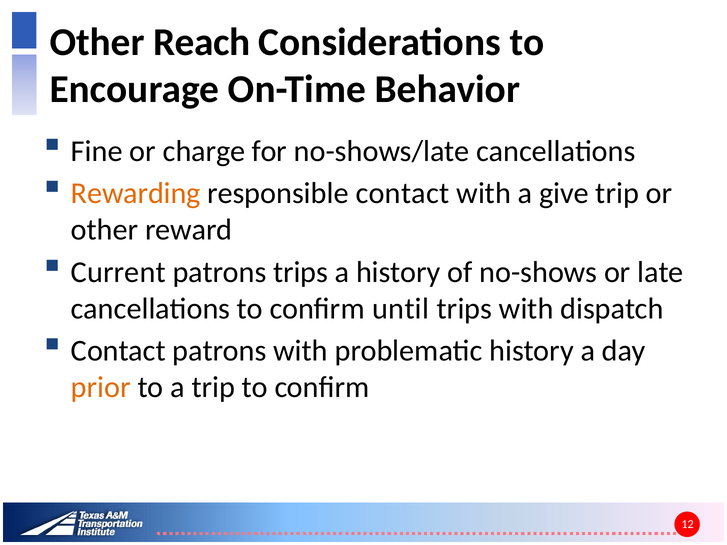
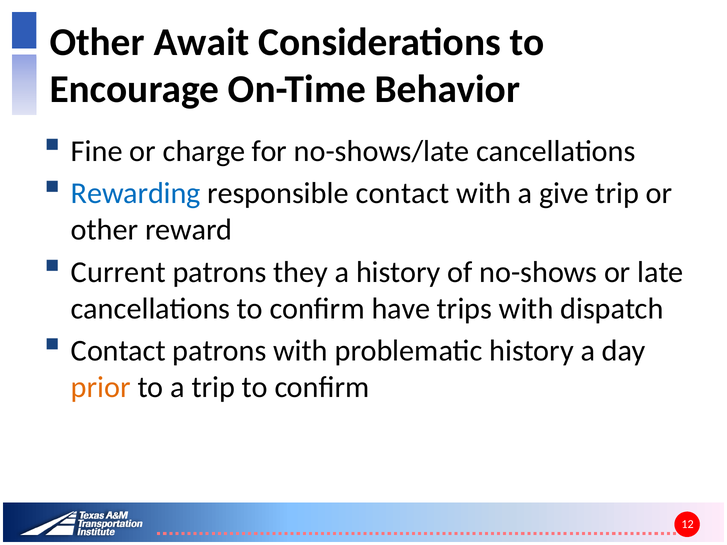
Reach: Reach -> Await
Rewarding colour: orange -> blue
patrons trips: trips -> they
until: until -> have
